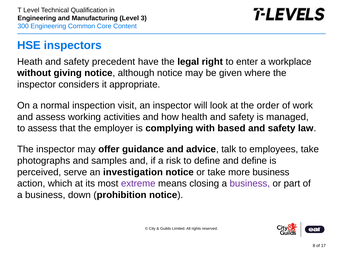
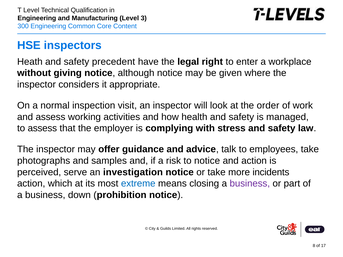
based: based -> stress
to define: define -> notice
and define: define -> action
more business: business -> incidents
extreme colour: purple -> blue
